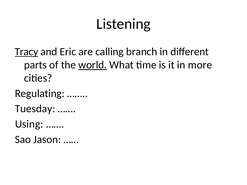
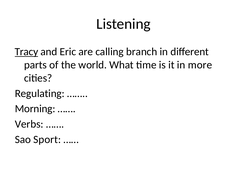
world underline: present -> none
Tuesday: Tuesday -> Morning
Using: Using -> Verbs
Jason: Jason -> Sport
